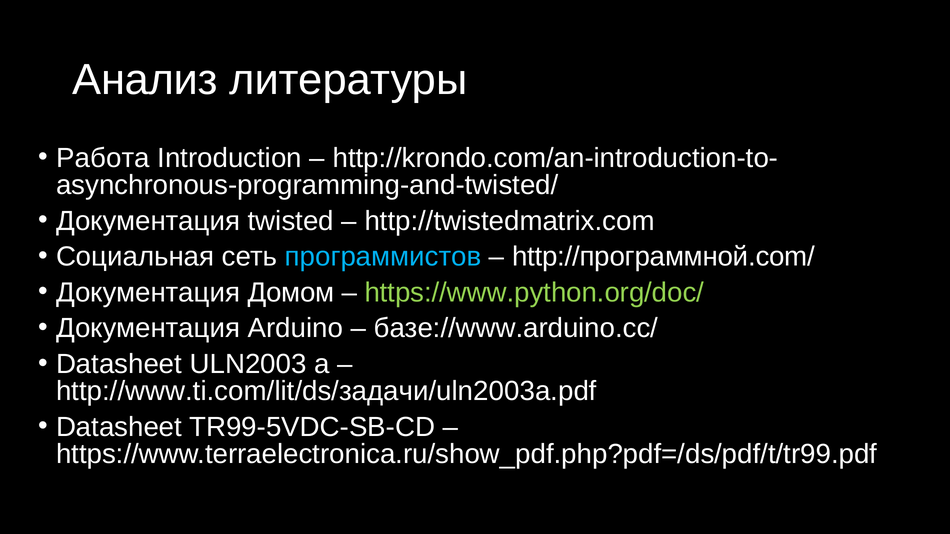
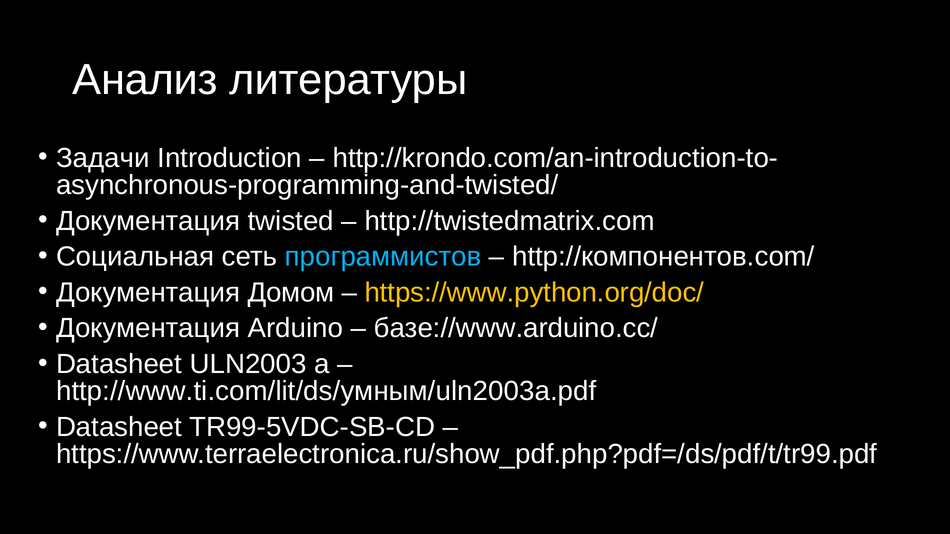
Работа: Работа -> Задачи
http://программной.com/: http://программной.com/ -> http://компонентов.com/
https://www.python.org/doc/ colour: light green -> yellow
http://www.ti.com/lit/ds/задачи/uln2003a.pdf: http://www.ti.com/lit/ds/задачи/uln2003a.pdf -> http://www.ti.com/lit/ds/умным/uln2003a.pdf
